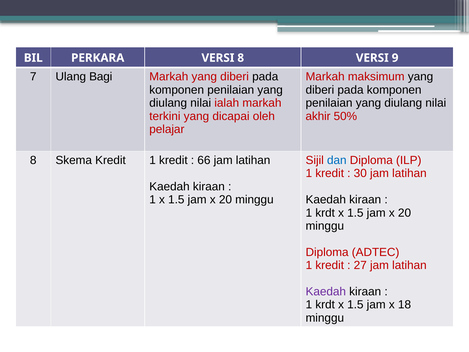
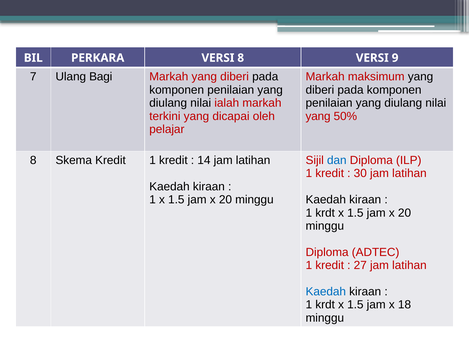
akhir at (318, 116): akhir -> yang
66: 66 -> 14
Kaedah at (326, 291) colour: purple -> blue
